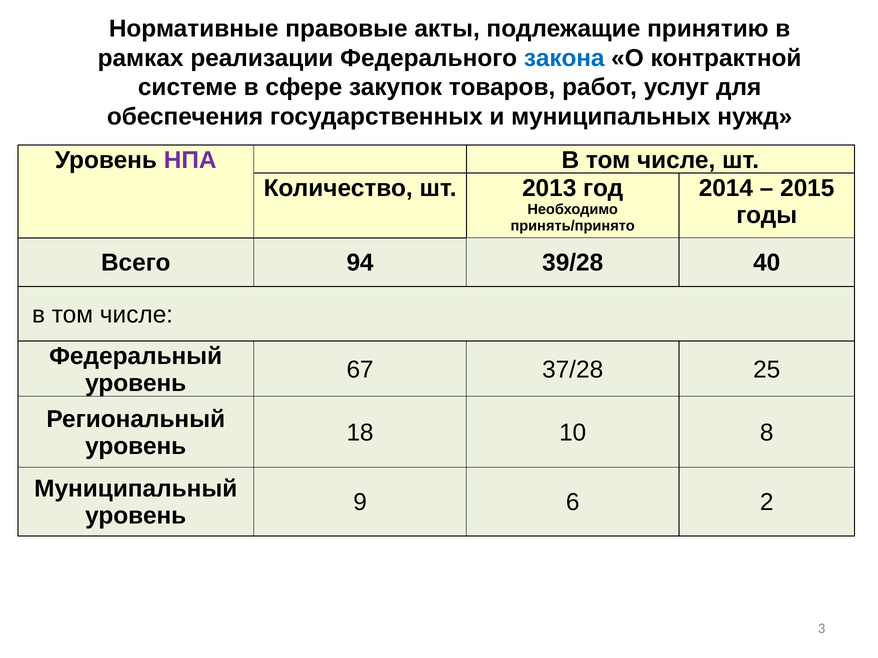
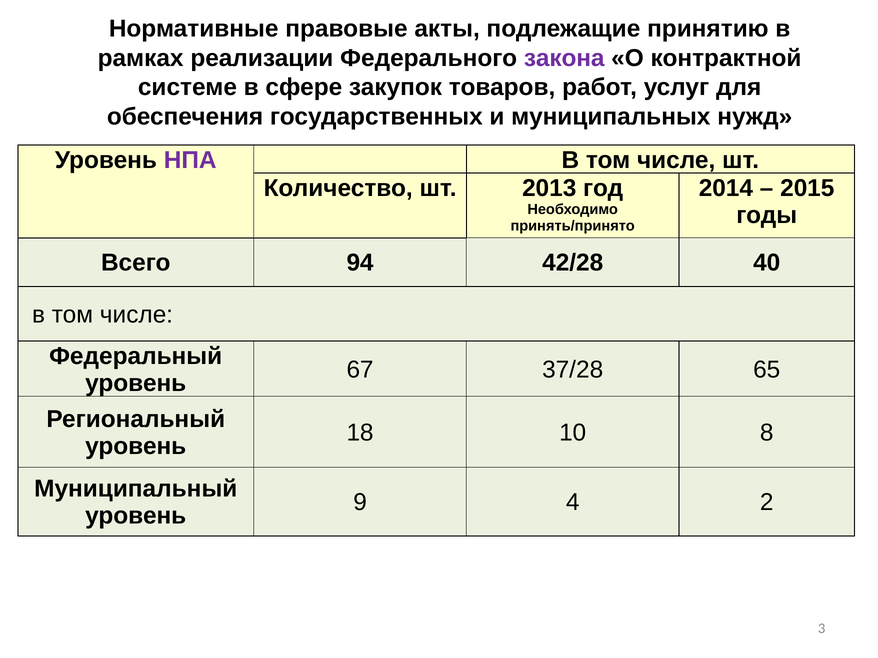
закона colour: blue -> purple
39/28: 39/28 -> 42/28
25: 25 -> 65
6: 6 -> 4
